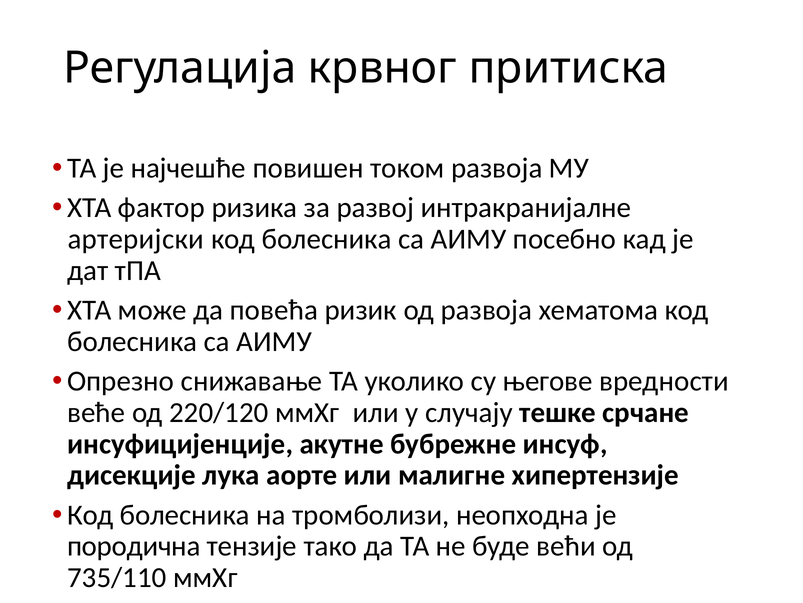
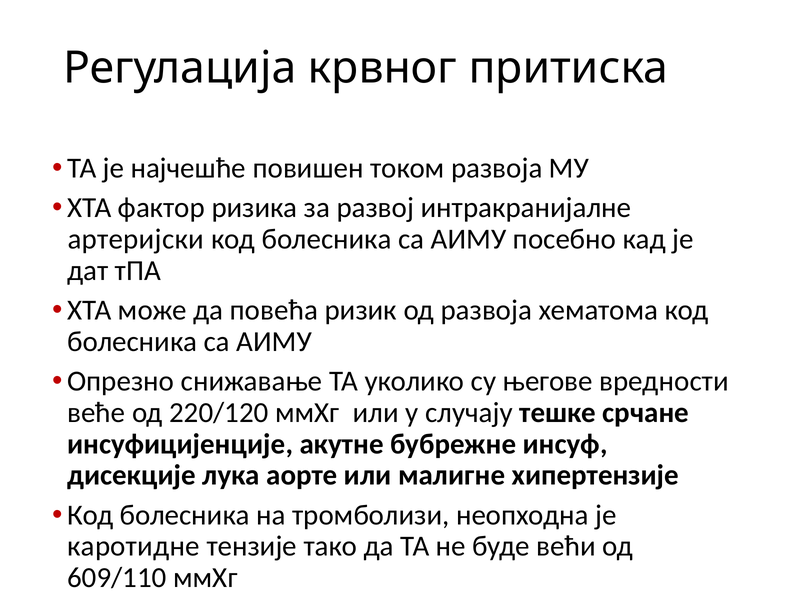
породична: породична -> каротидне
735/110: 735/110 -> 609/110
